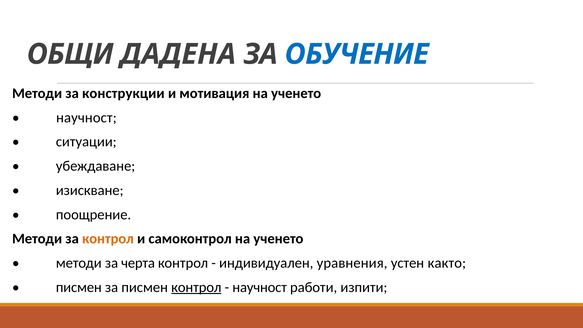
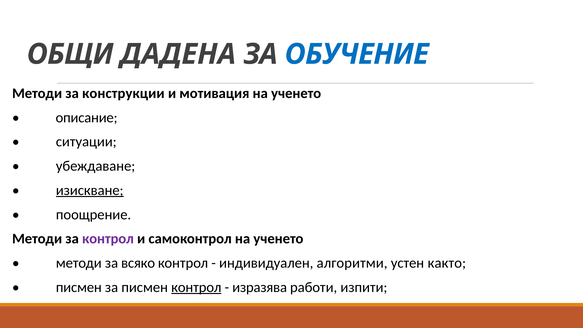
научност at (86, 118): научност -> описание
изискване underline: none -> present
контрол at (108, 239) colour: orange -> purple
черта: черта -> всяко
уравнения: уравнения -> алгоритми
научност at (260, 287): научност -> изразява
